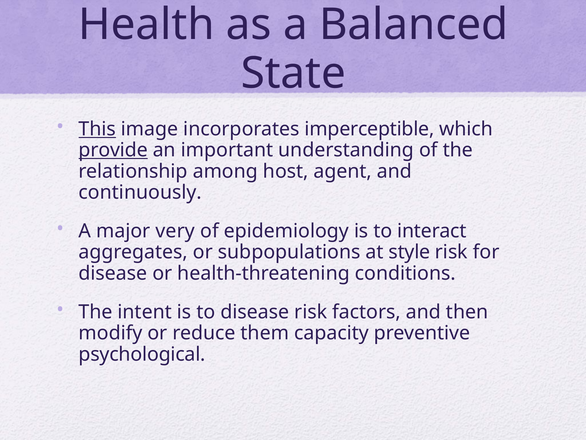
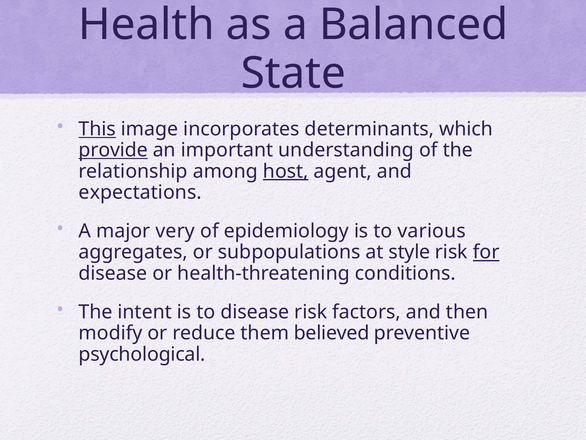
imperceptible: imperceptible -> determinants
host underline: none -> present
continuously: continuously -> expectations
interact: interact -> various
for underline: none -> present
capacity: capacity -> believed
